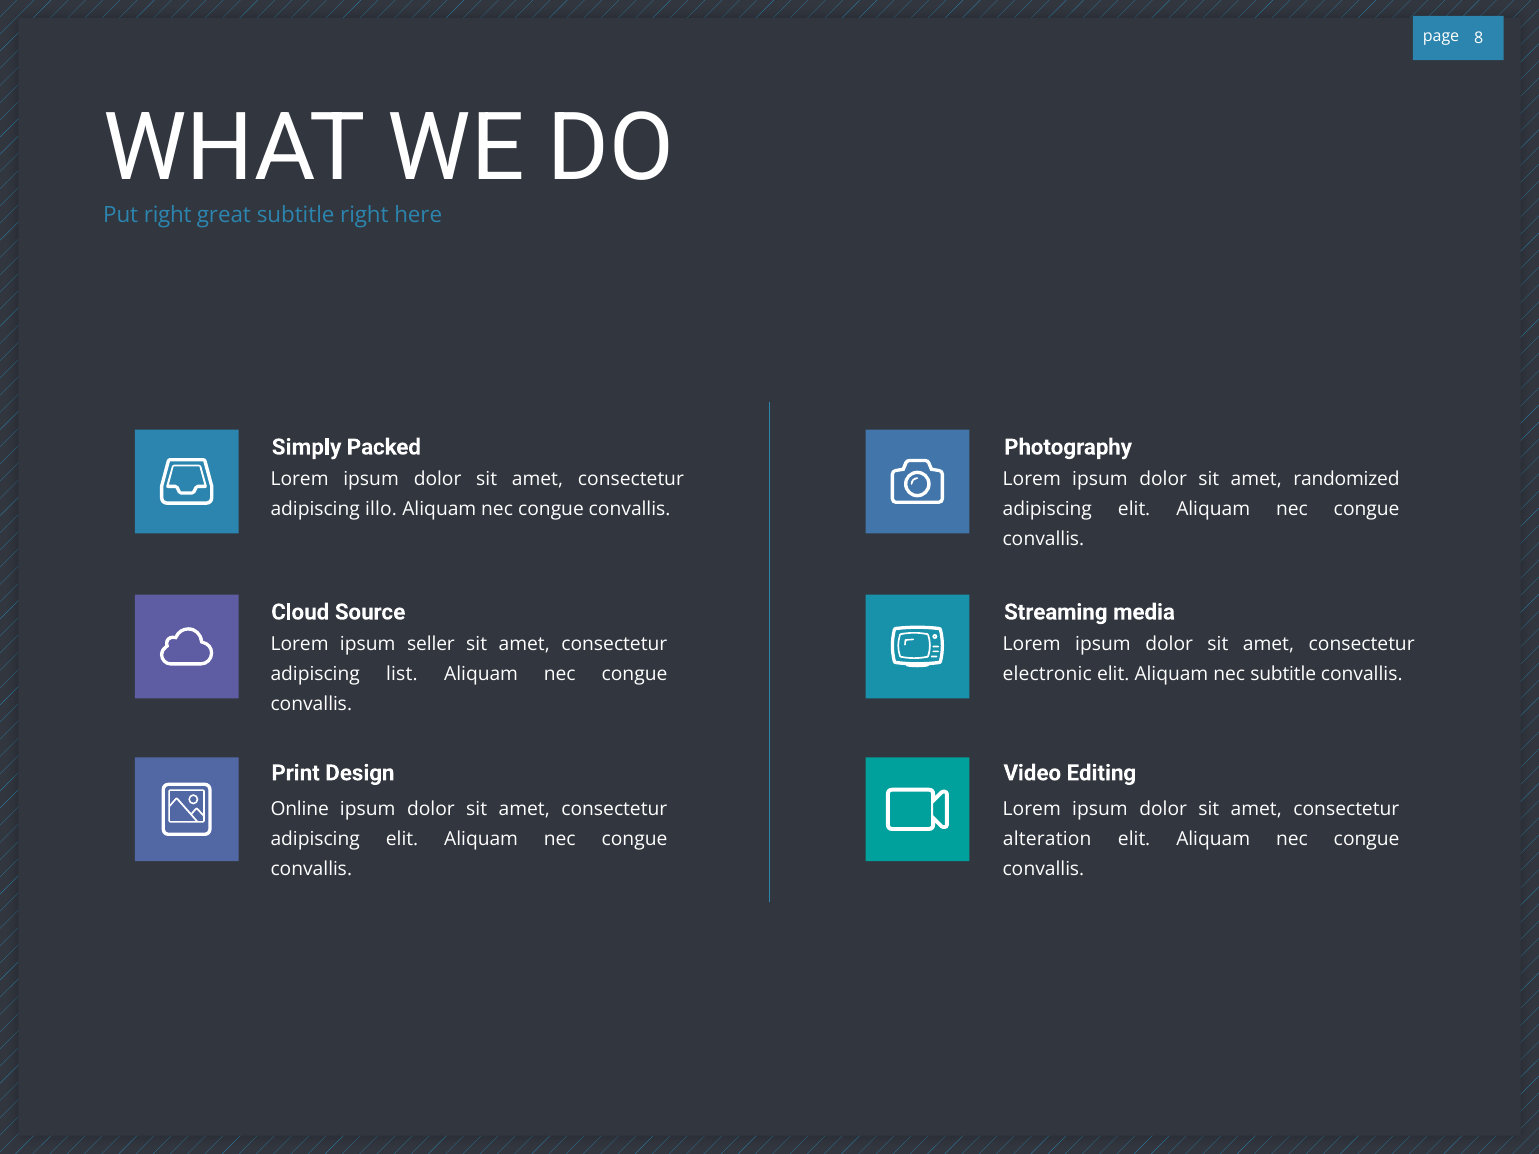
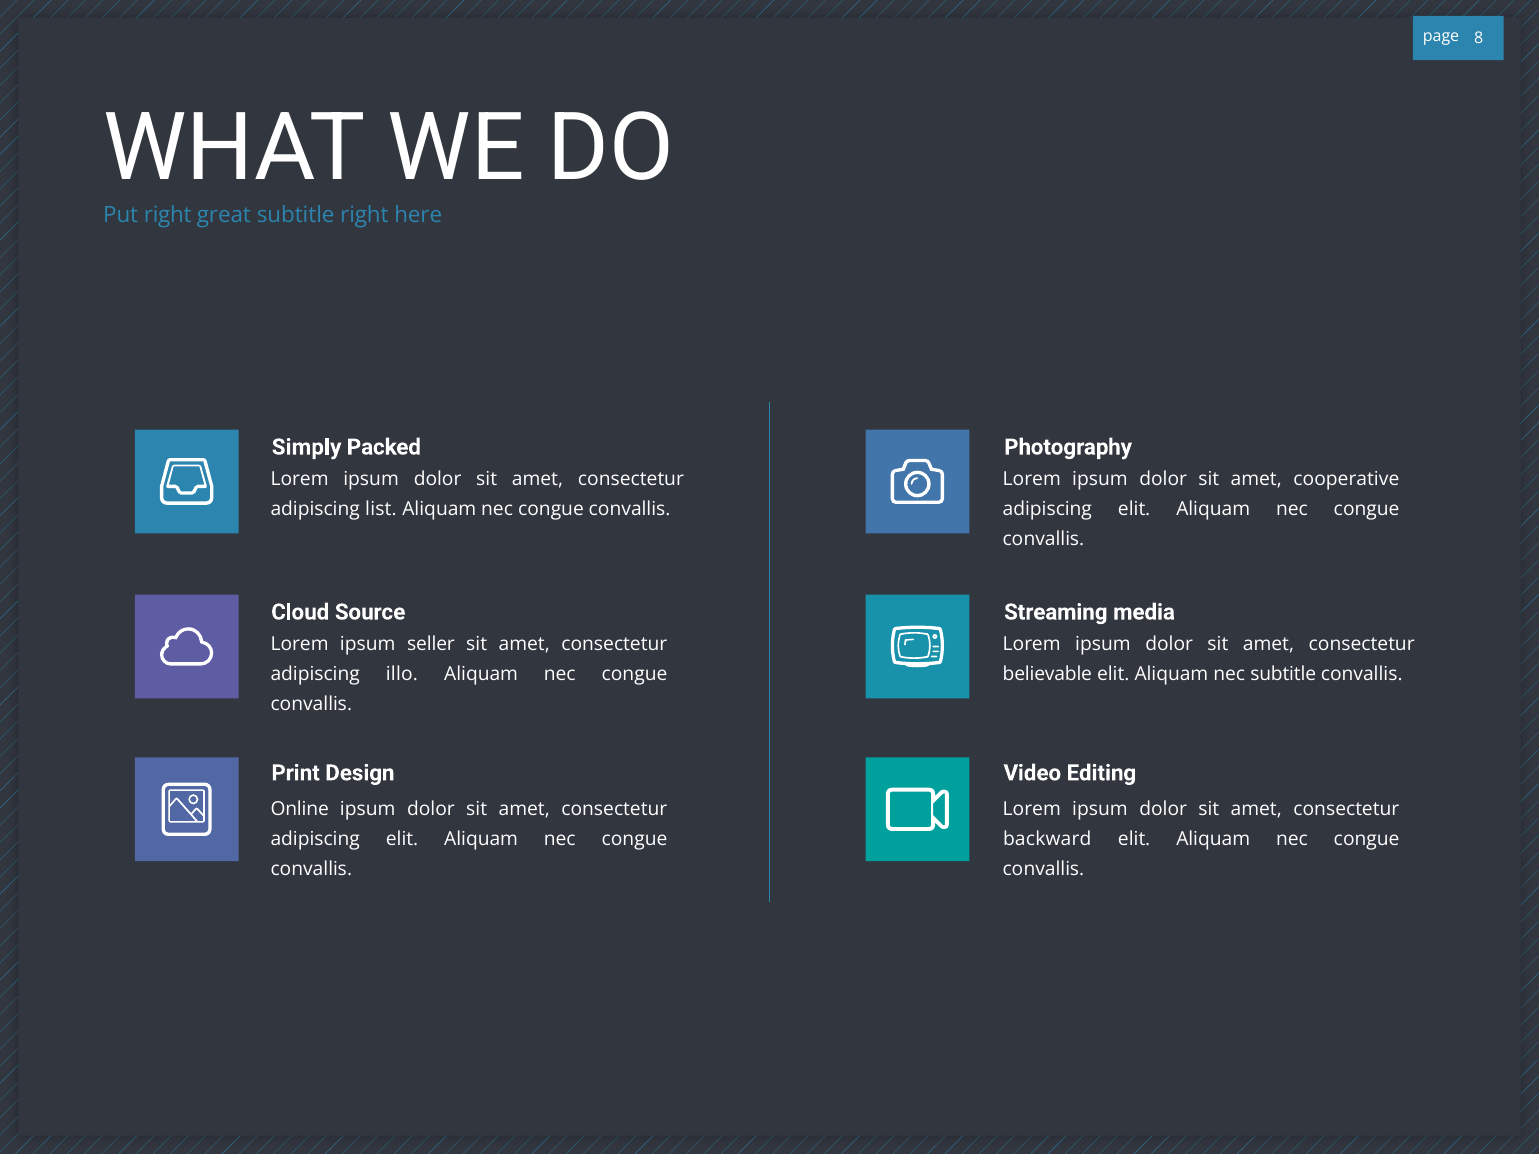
randomized: randomized -> cooperative
illo: illo -> list
list: list -> illo
electronic: electronic -> believable
alteration: alteration -> backward
